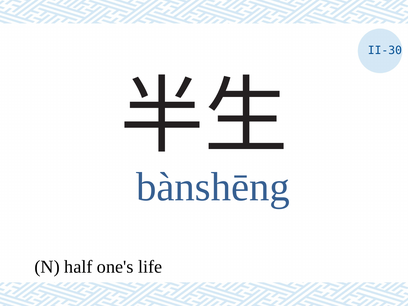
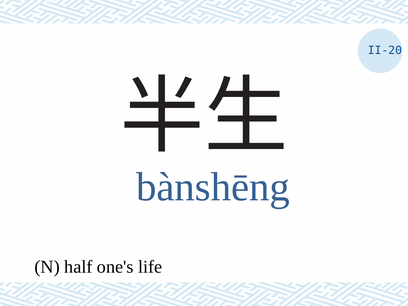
II-30: II-30 -> II-20
